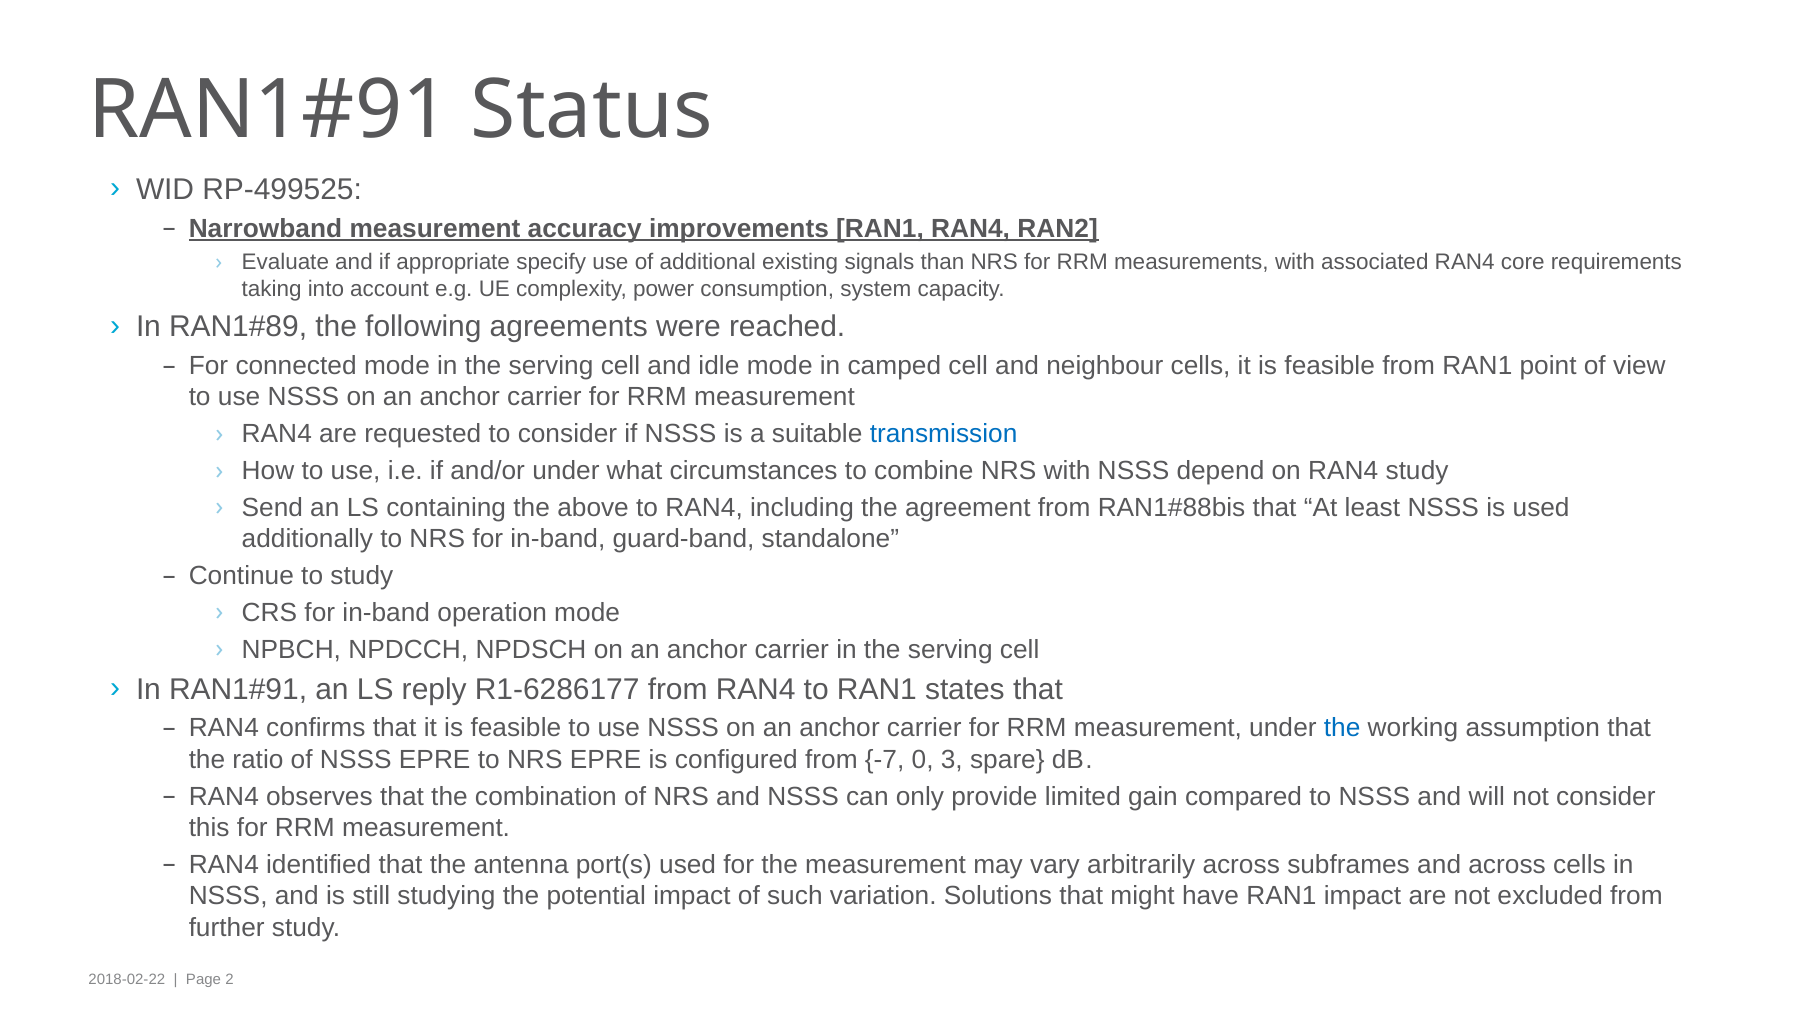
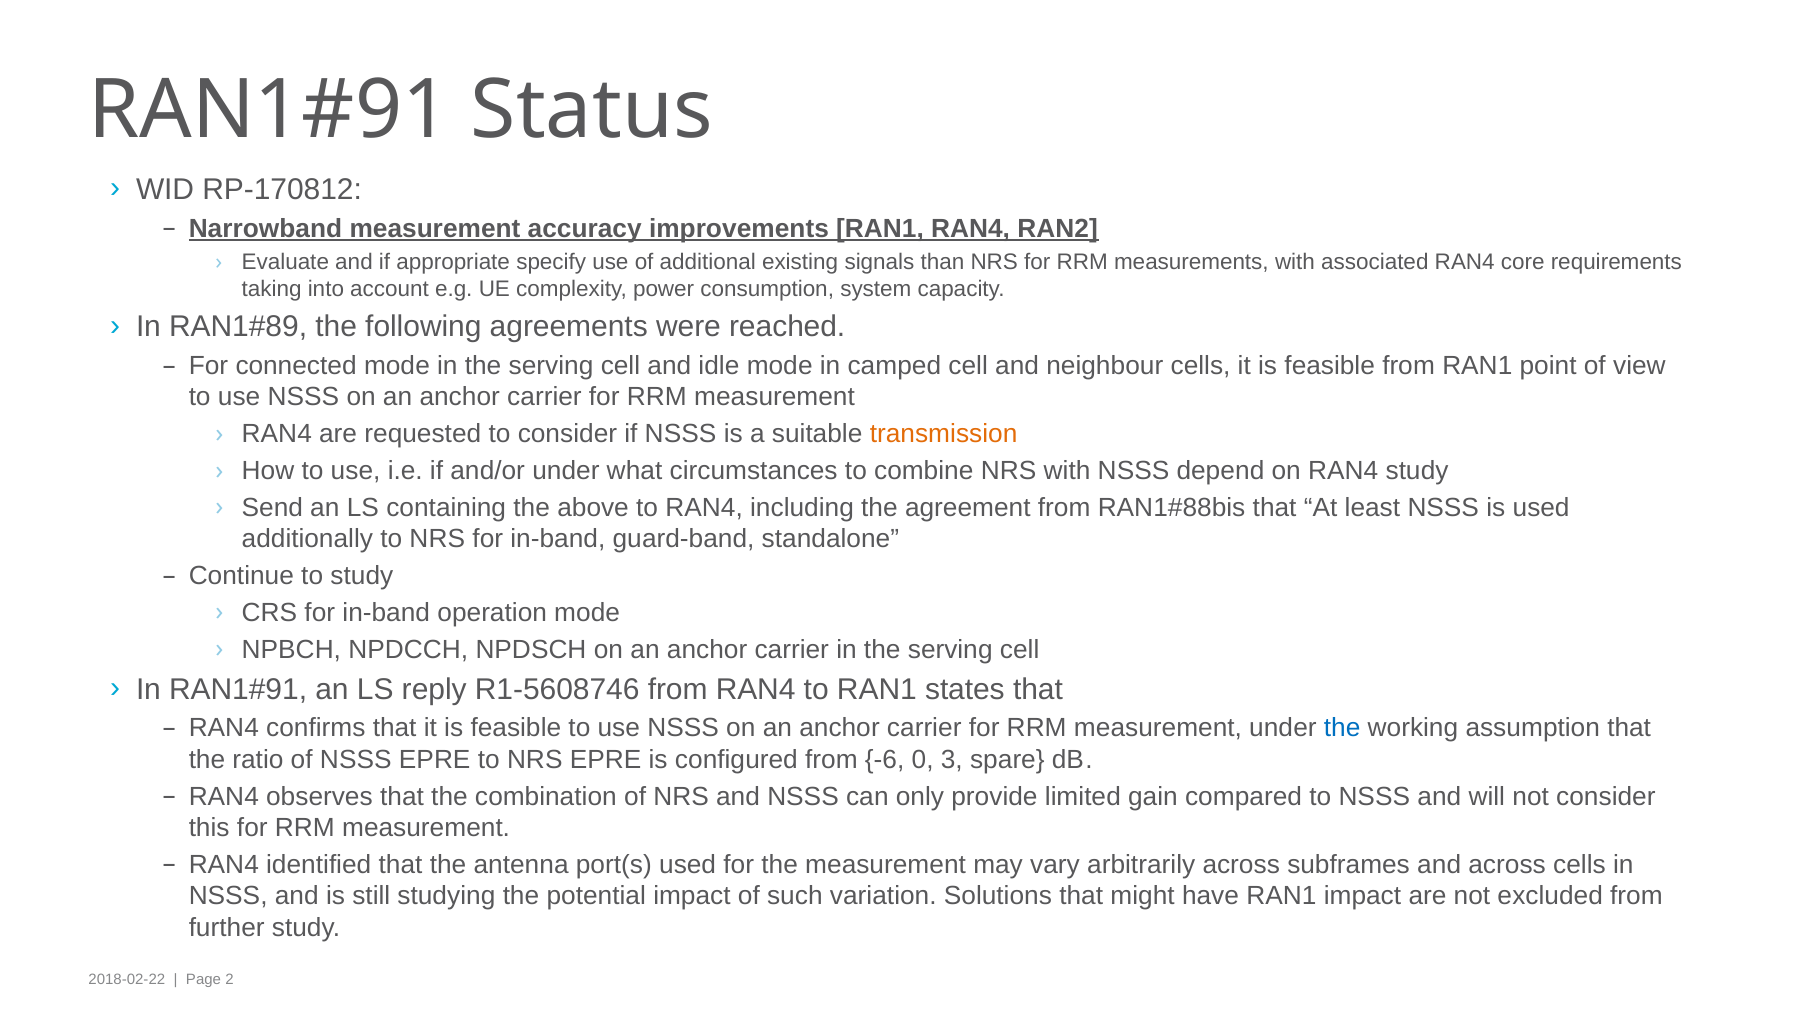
RP-499525: RP-499525 -> RP-170812
transmission colour: blue -> orange
R1-6286177: R1-6286177 -> R1-5608746
-7: -7 -> -6
